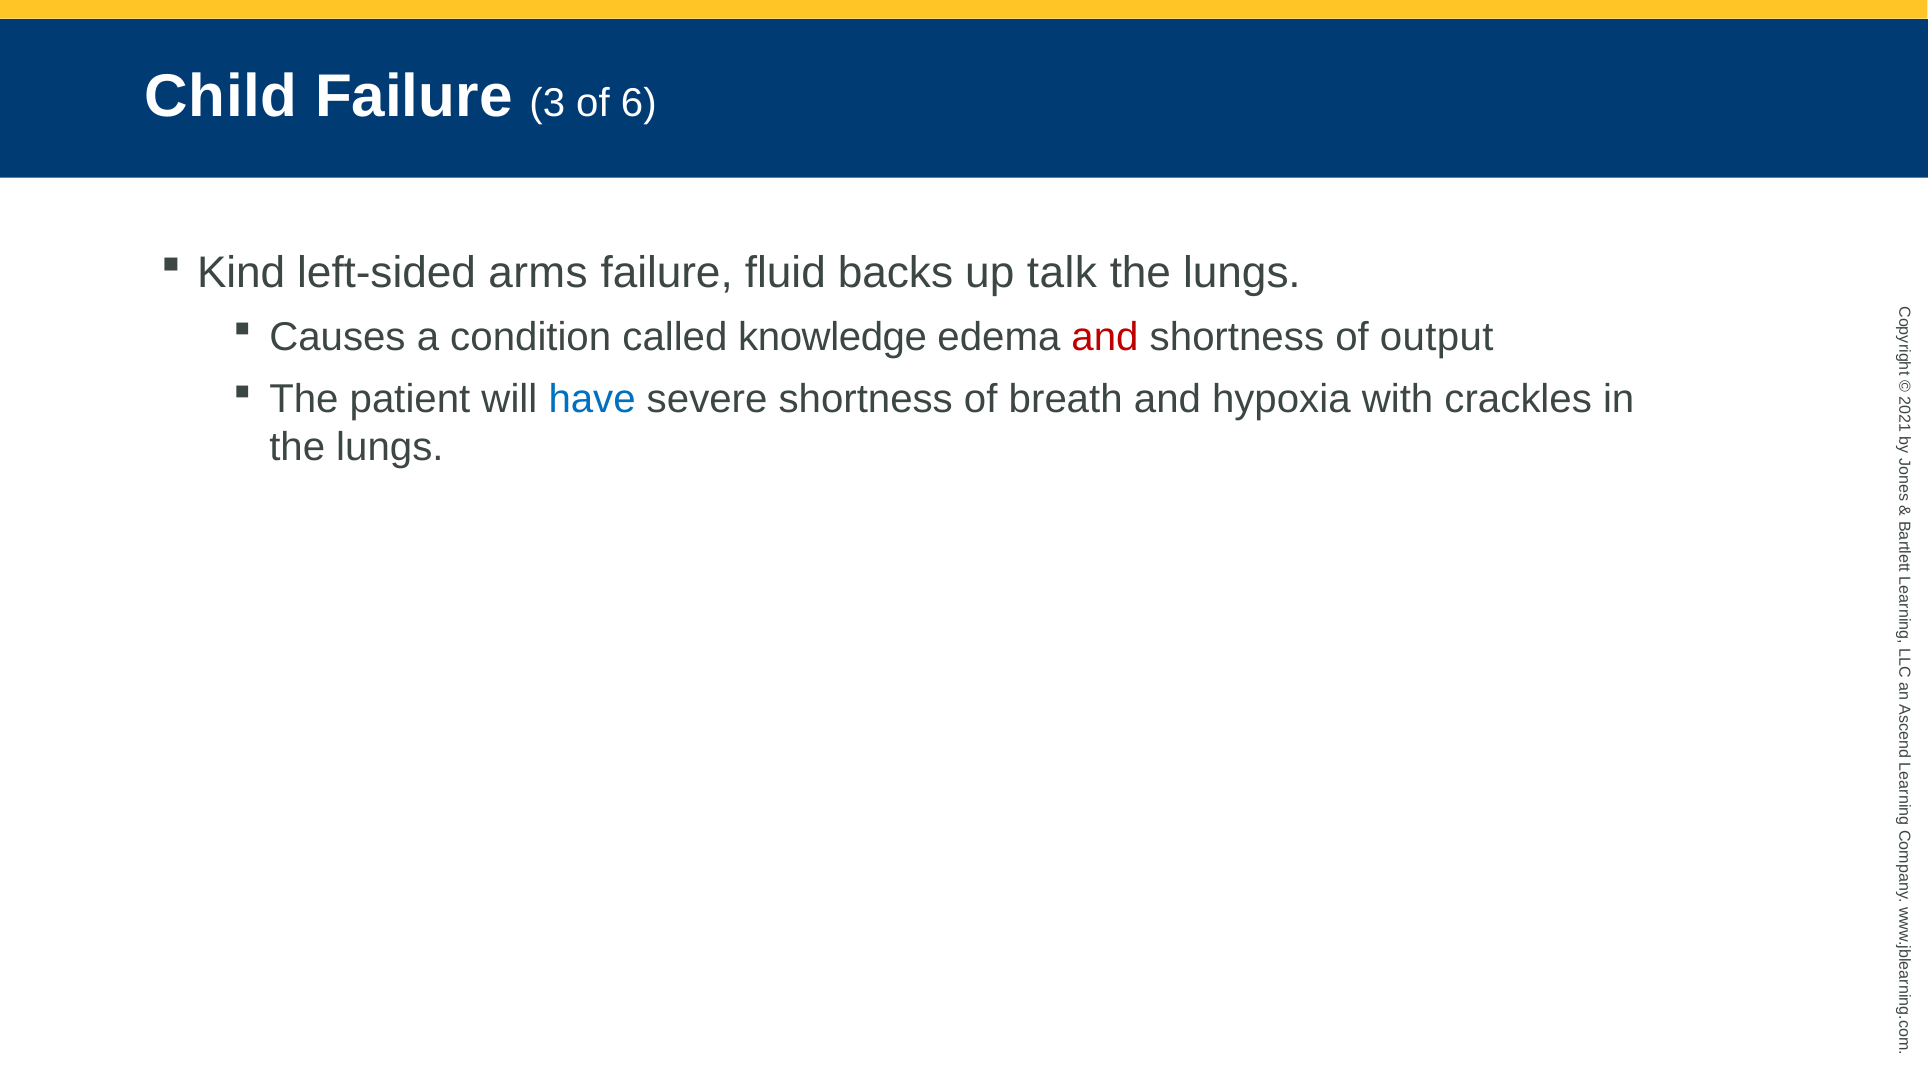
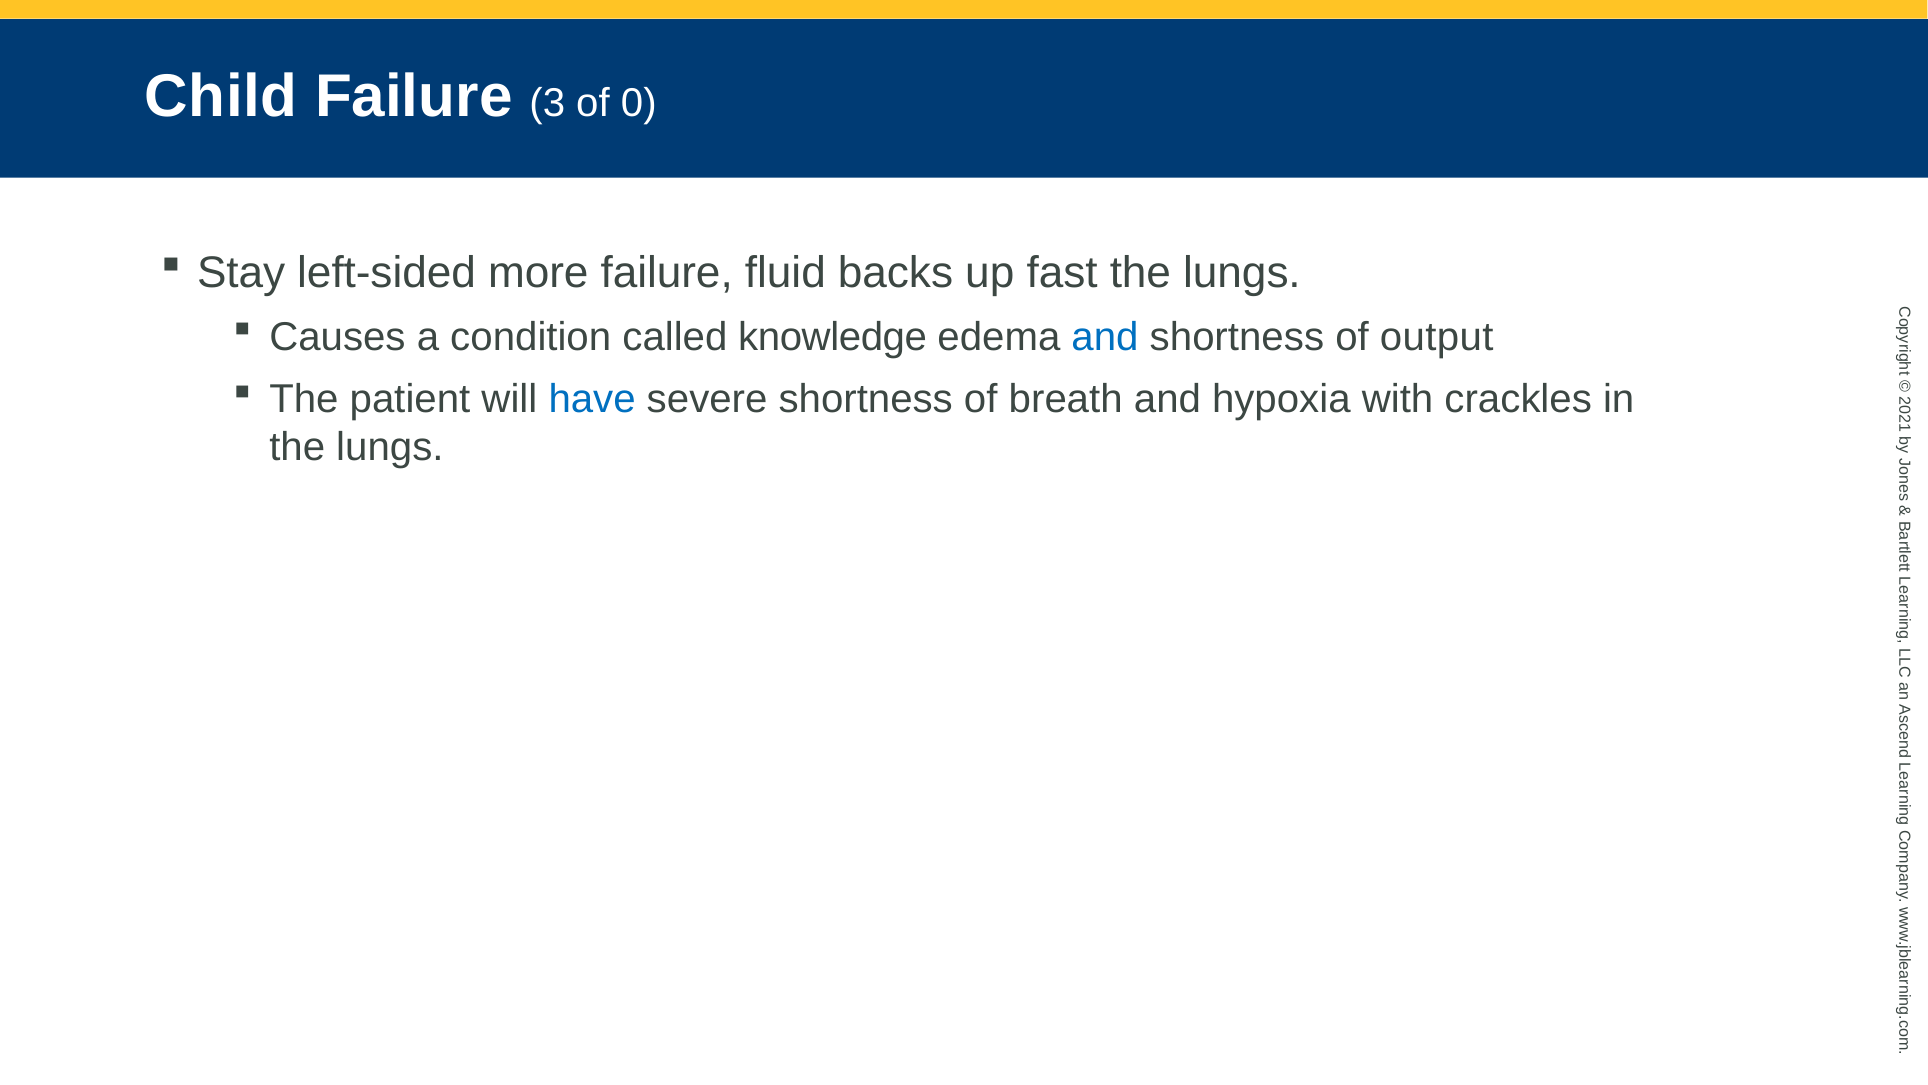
of 6: 6 -> 0
Kind: Kind -> Stay
arms: arms -> more
talk: talk -> fast
and at (1105, 337) colour: red -> blue
